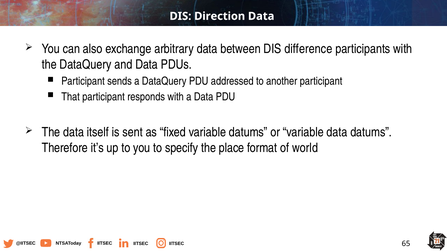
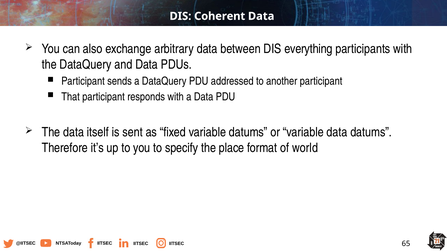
Direction: Direction -> Coherent
difference: difference -> everything
